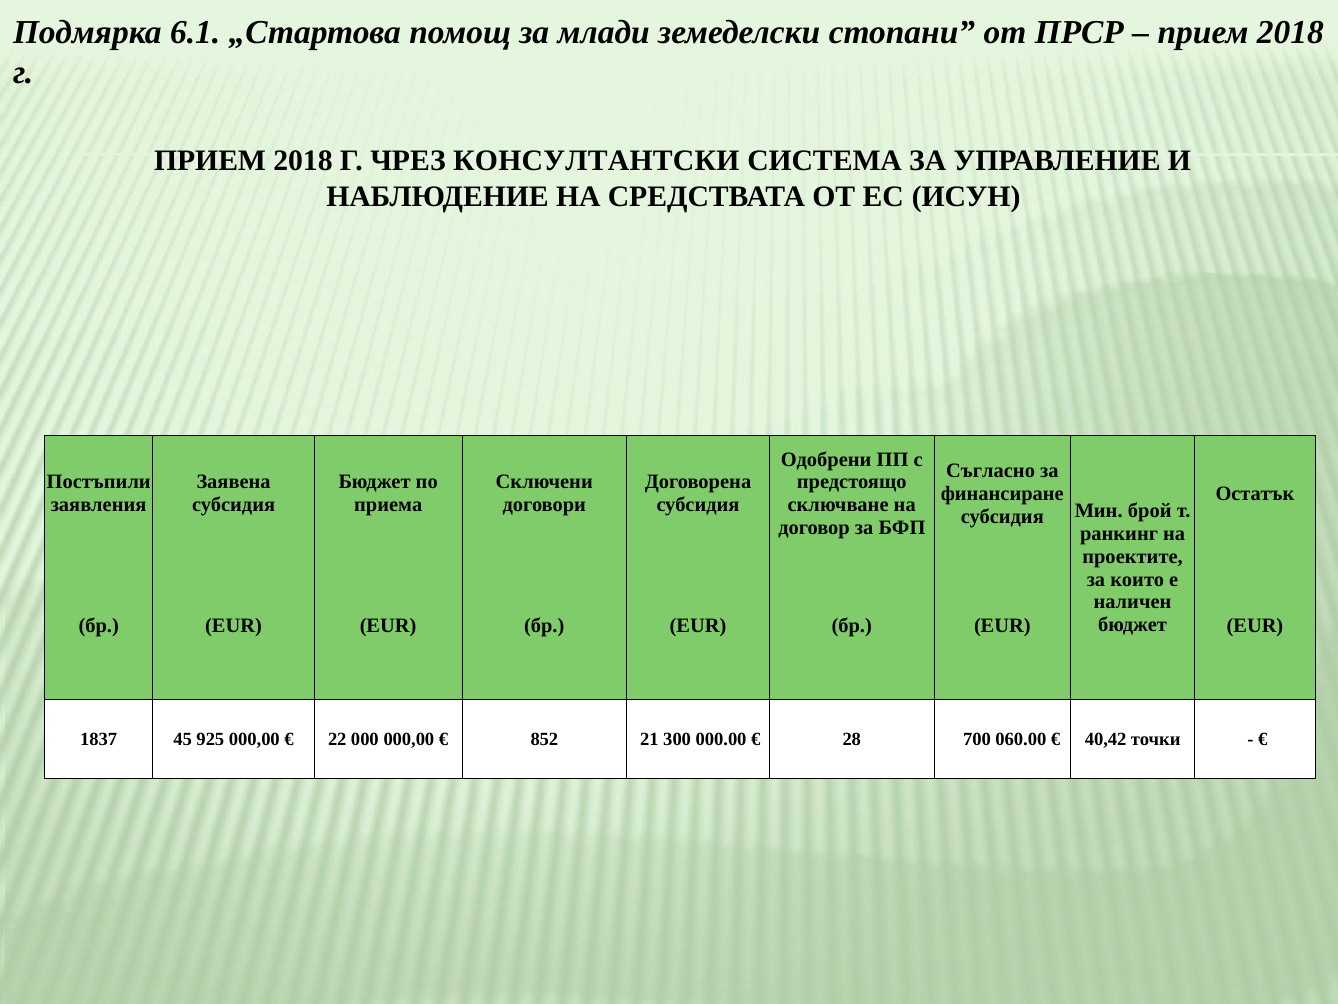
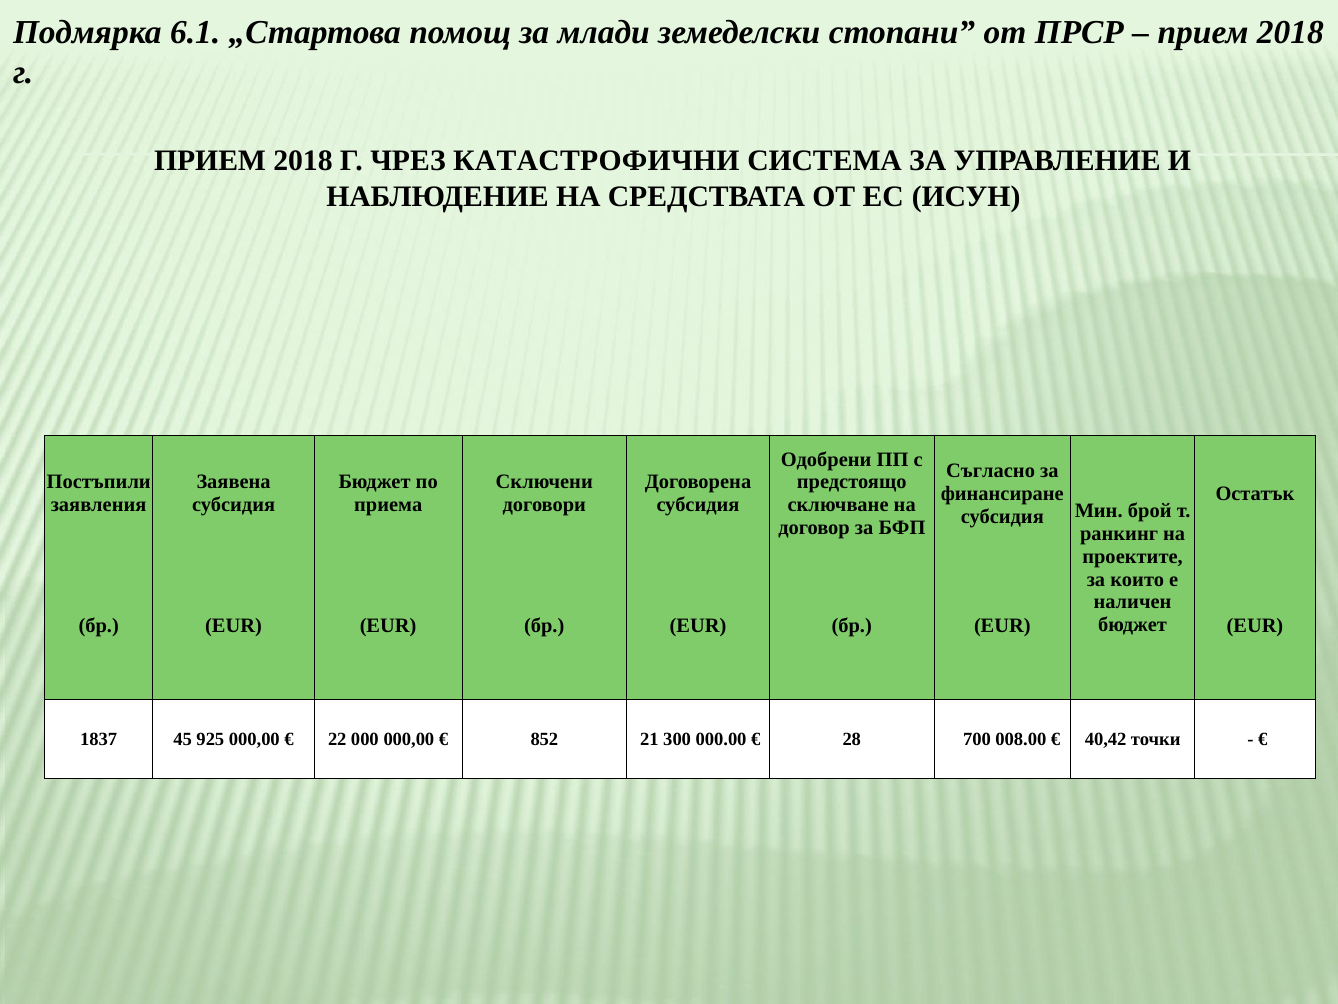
КОНСУЛТАНТСКИ: КОНСУЛТАНТСКИ -> КАТАСТРОФИЧНИ
060.00: 060.00 -> 008.00
